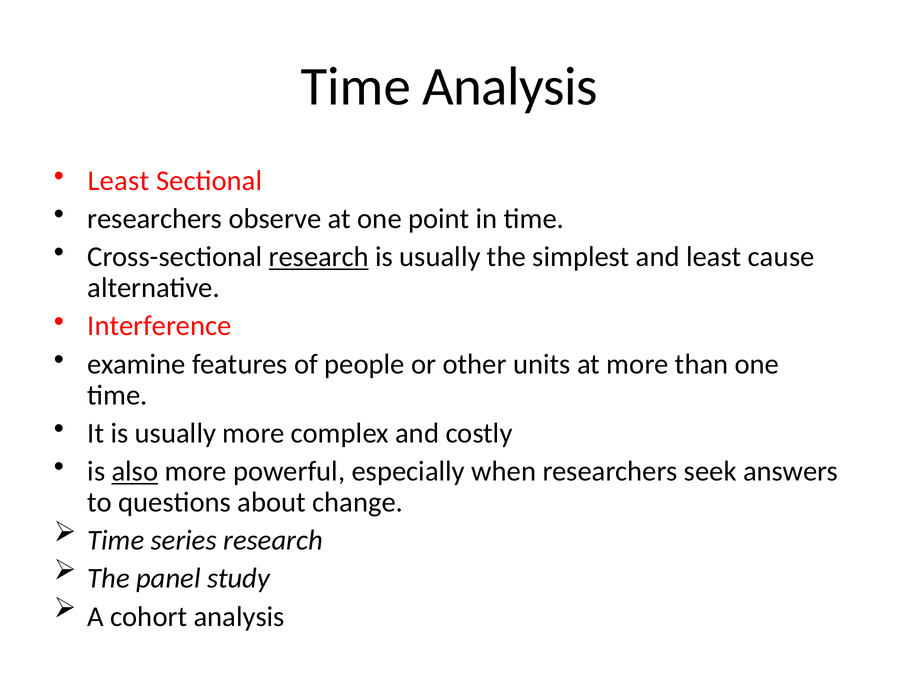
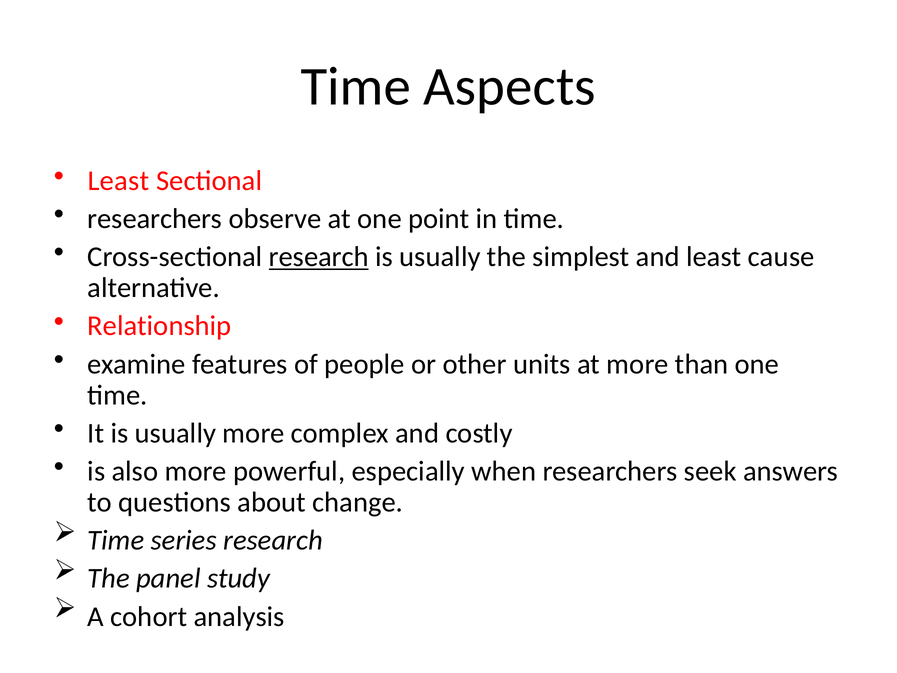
Time Analysis: Analysis -> Aspects
Interference: Interference -> Relationship
also underline: present -> none
